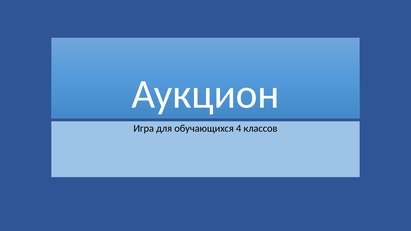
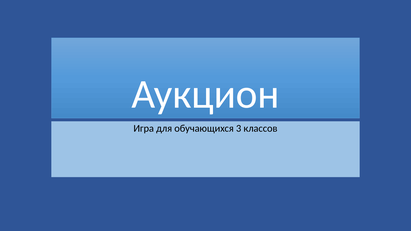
4: 4 -> 3
